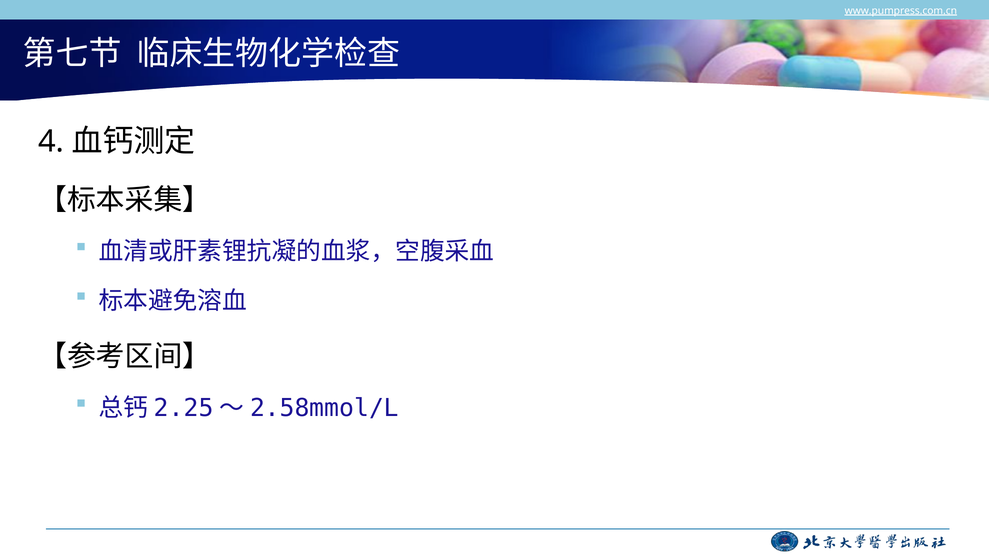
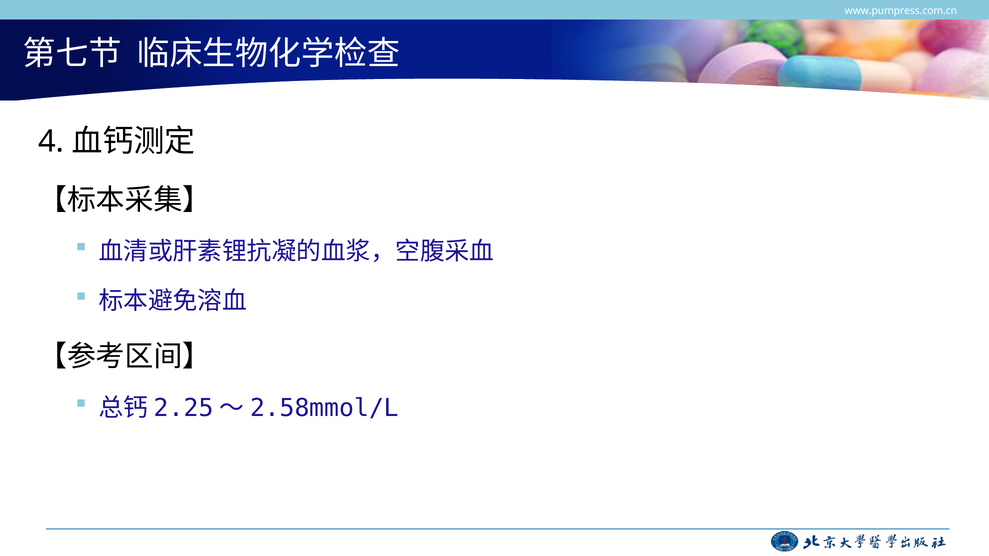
www.pumpress.com.cn underline: present -> none
